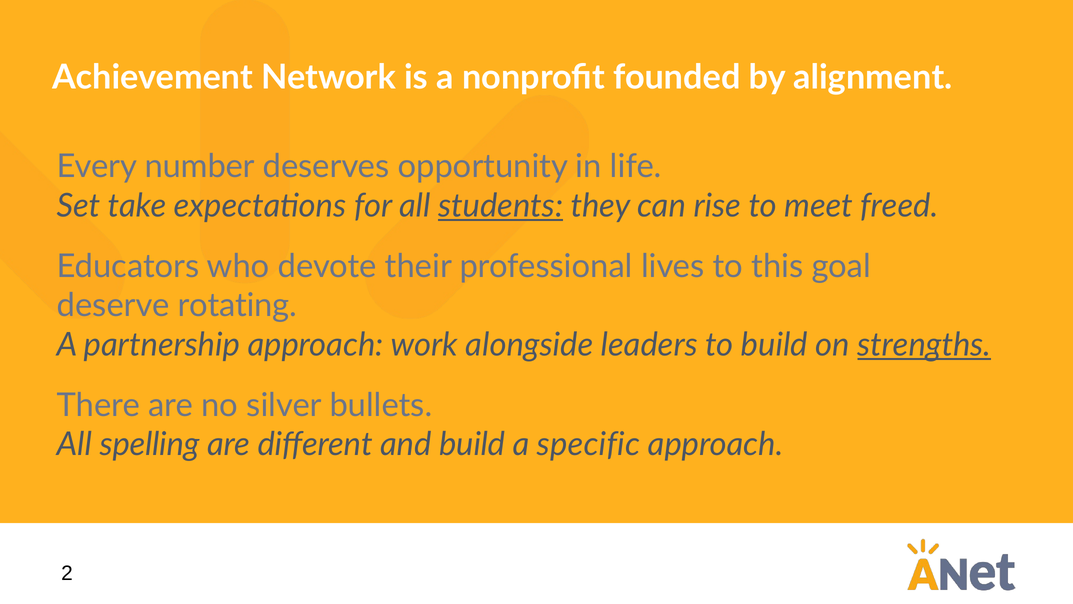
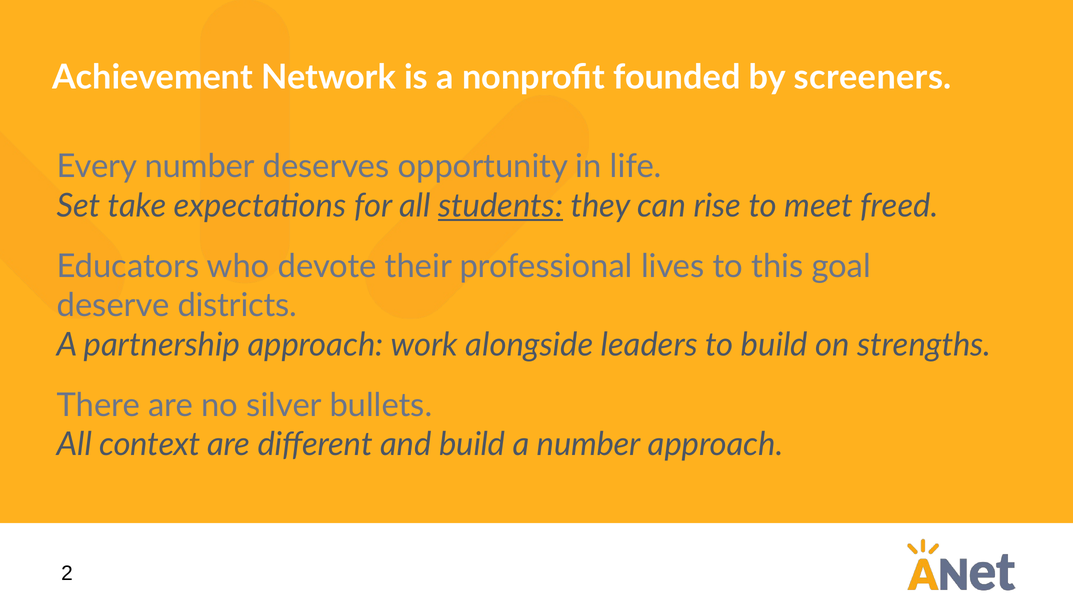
alignment: alignment -> screeners
rotating: rotating -> districts
strengths underline: present -> none
spelling: spelling -> context
a specific: specific -> number
